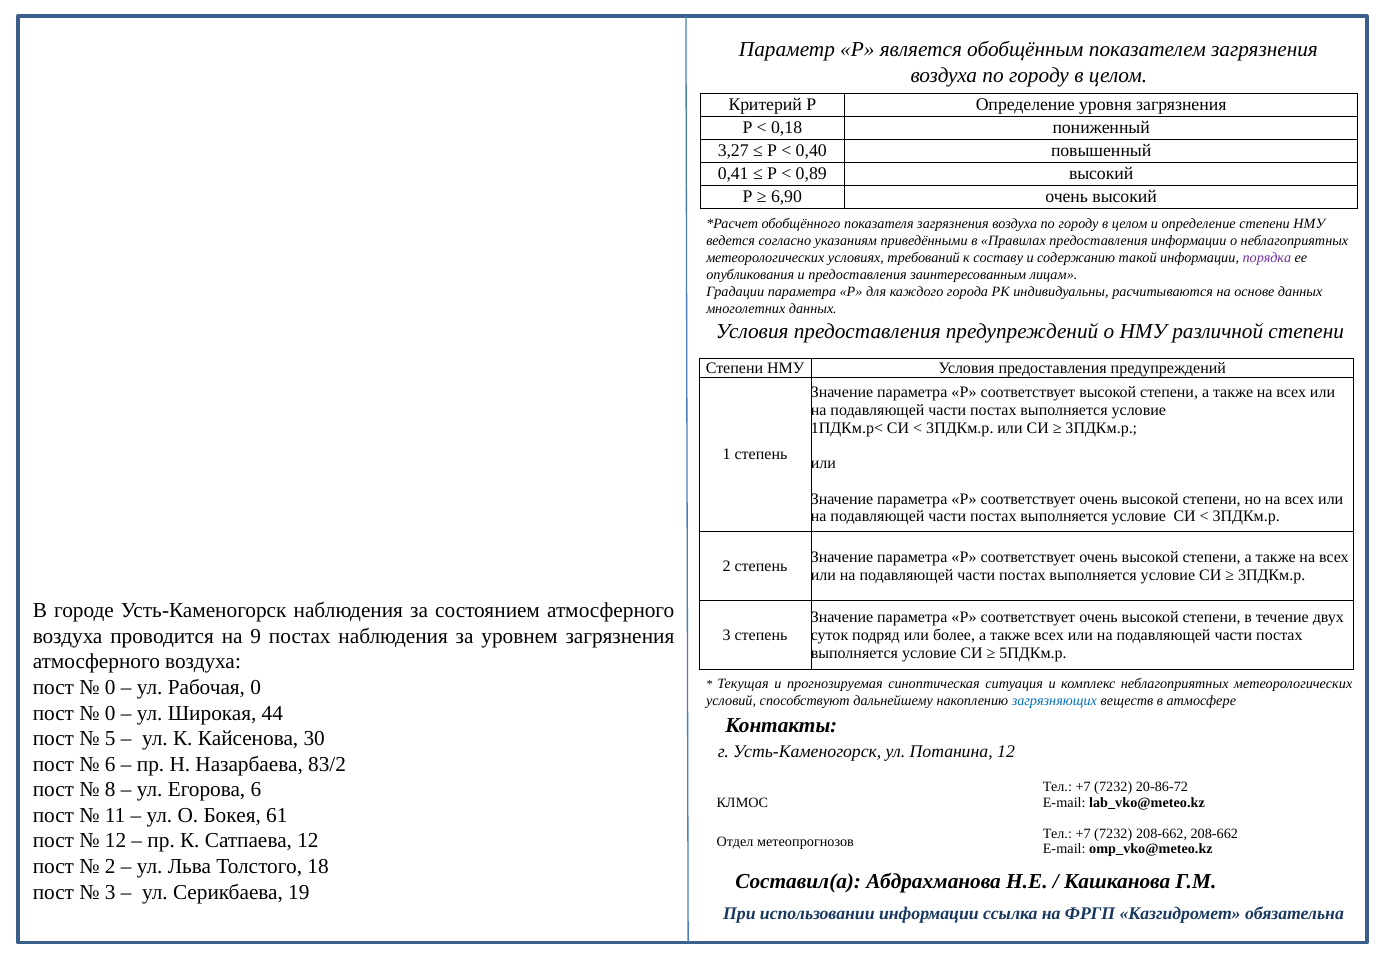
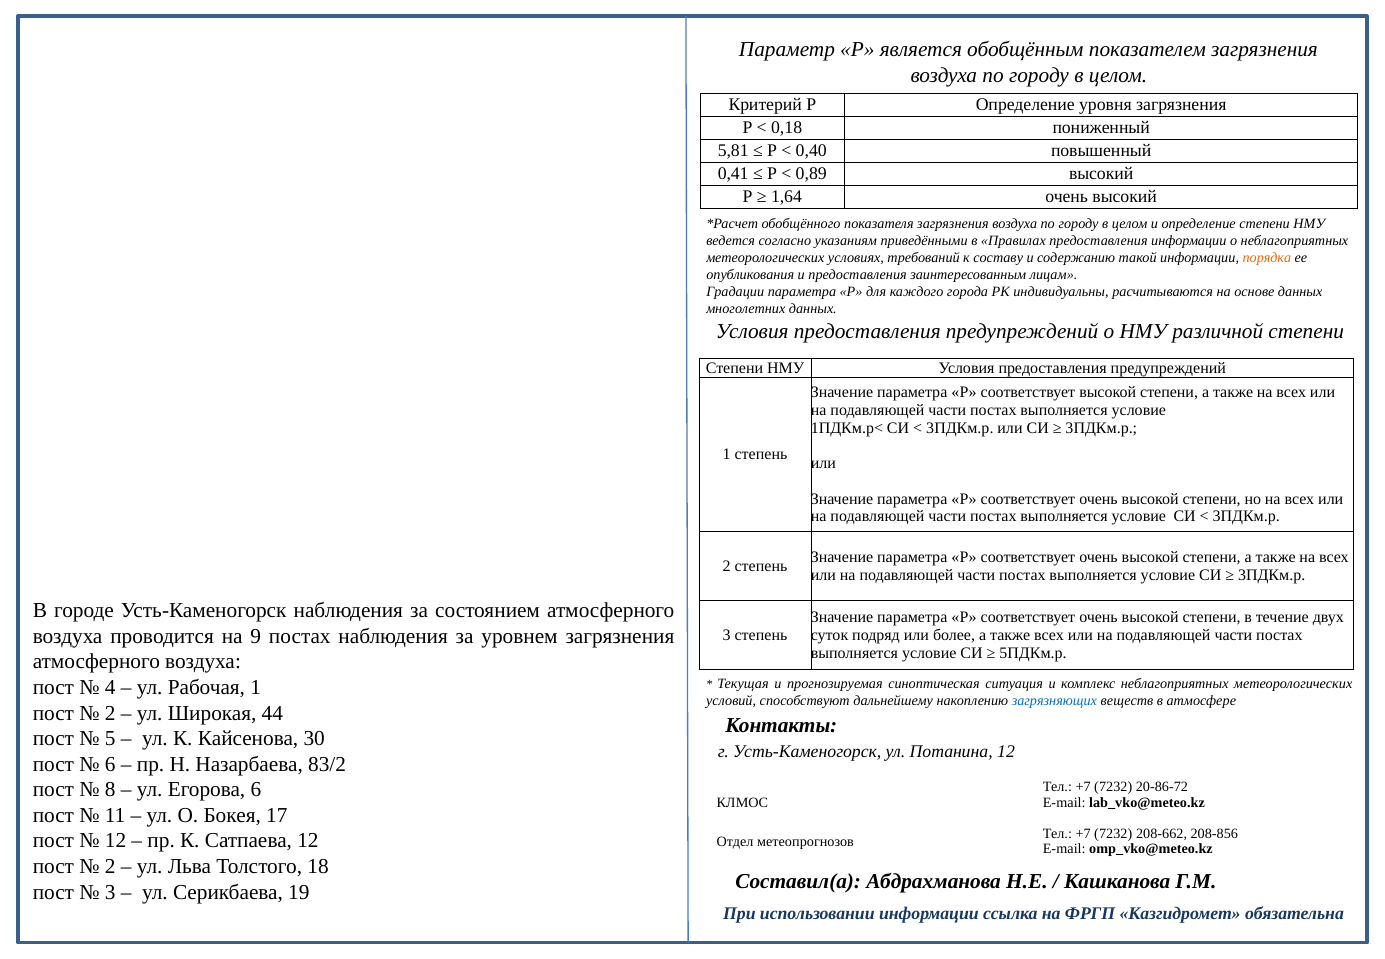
3,27: 3,27 -> 5,81
6,90: 6,90 -> 1,64
порядка colour: purple -> orange
0 at (110, 687): 0 -> 4
Рабочая 0: 0 -> 1
0 at (110, 713): 0 -> 2
61: 61 -> 17
208-662 208-662: 208-662 -> 208-856
